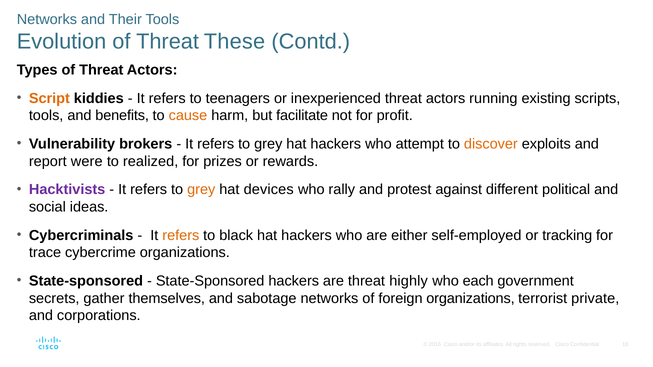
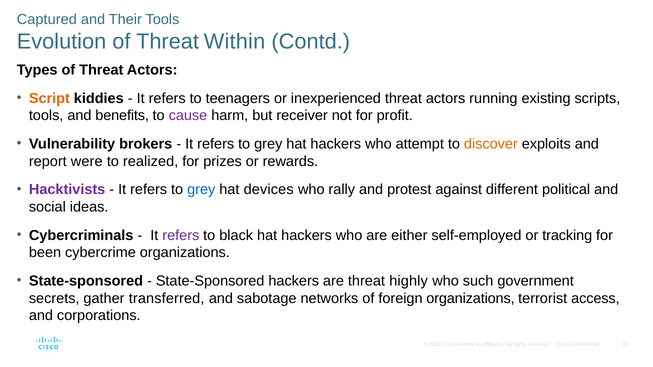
Networks at (47, 19): Networks -> Captured
These: These -> Within
cause colour: orange -> purple
facilitate: facilitate -> receiver
grey at (201, 190) colour: orange -> blue
refers at (181, 235) colour: orange -> purple
trace: trace -> been
each: each -> such
themselves: themselves -> transferred
private: private -> access
